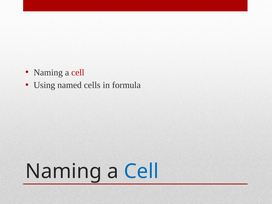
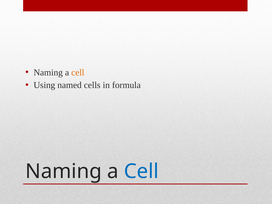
cell at (78, 72) colour: red -> orange
